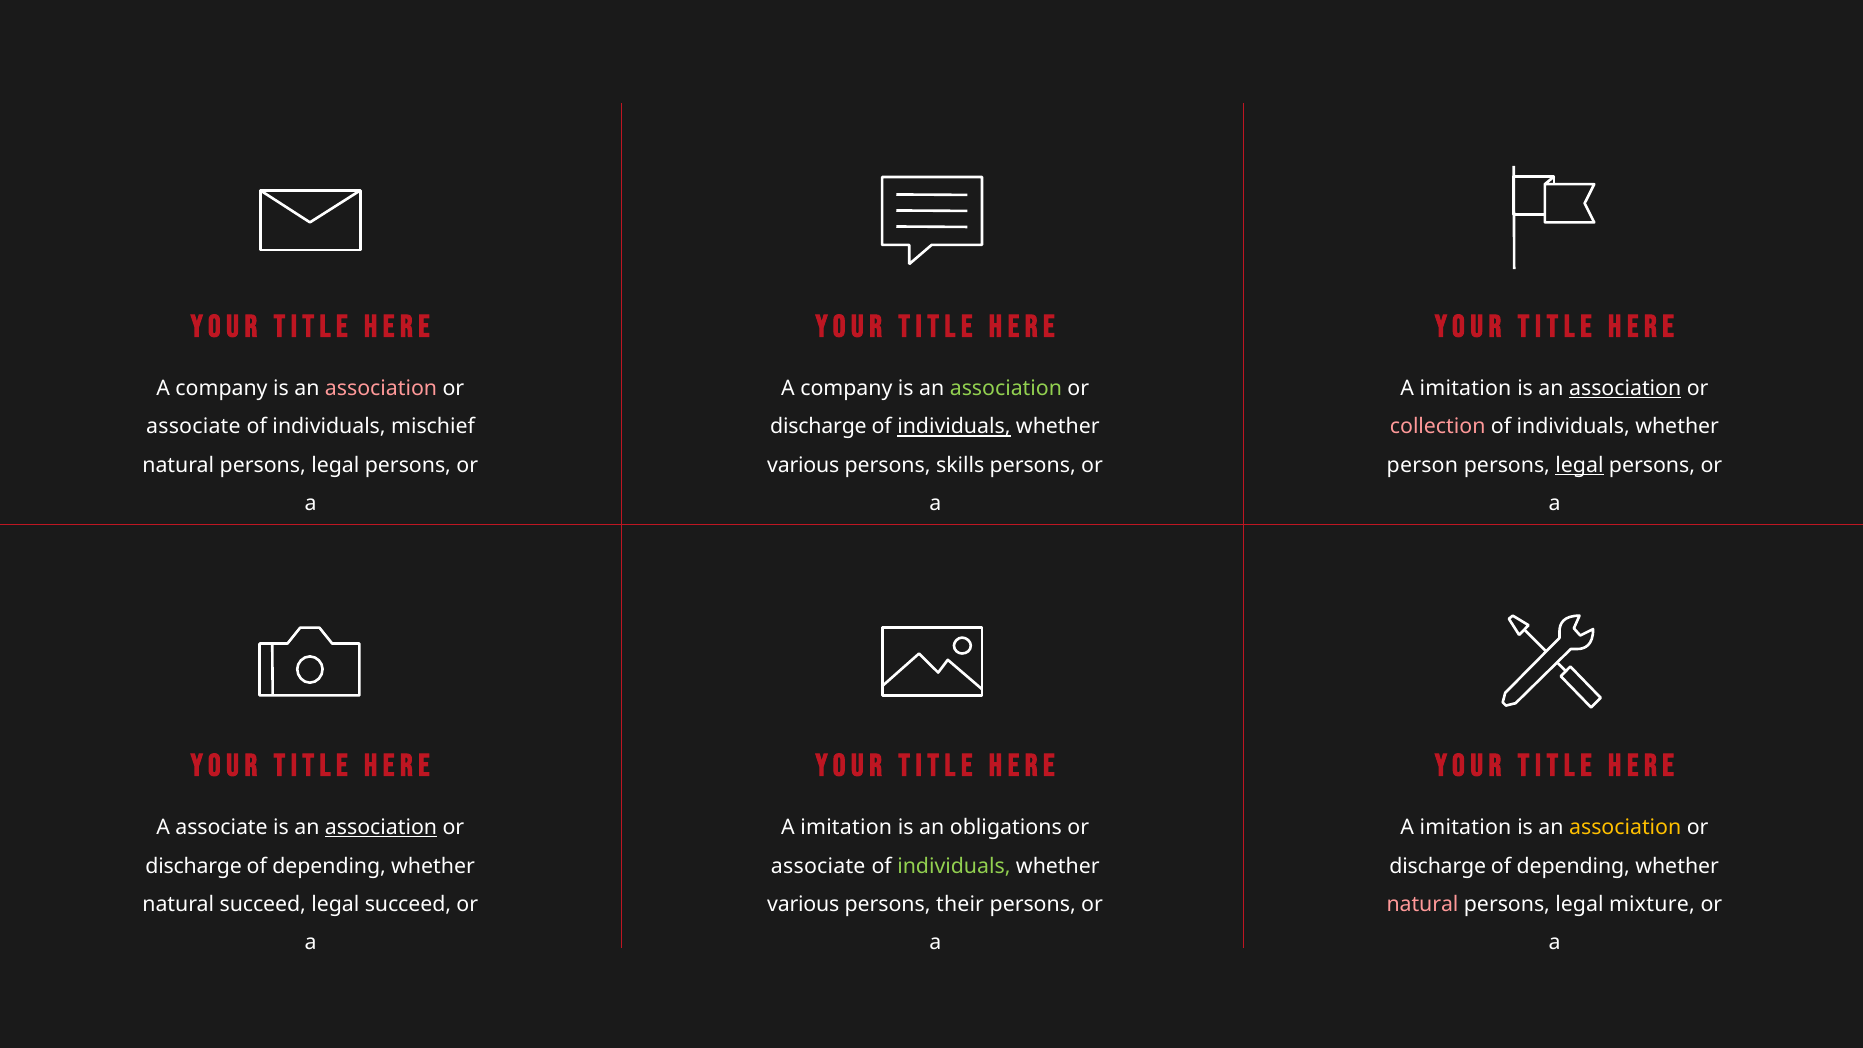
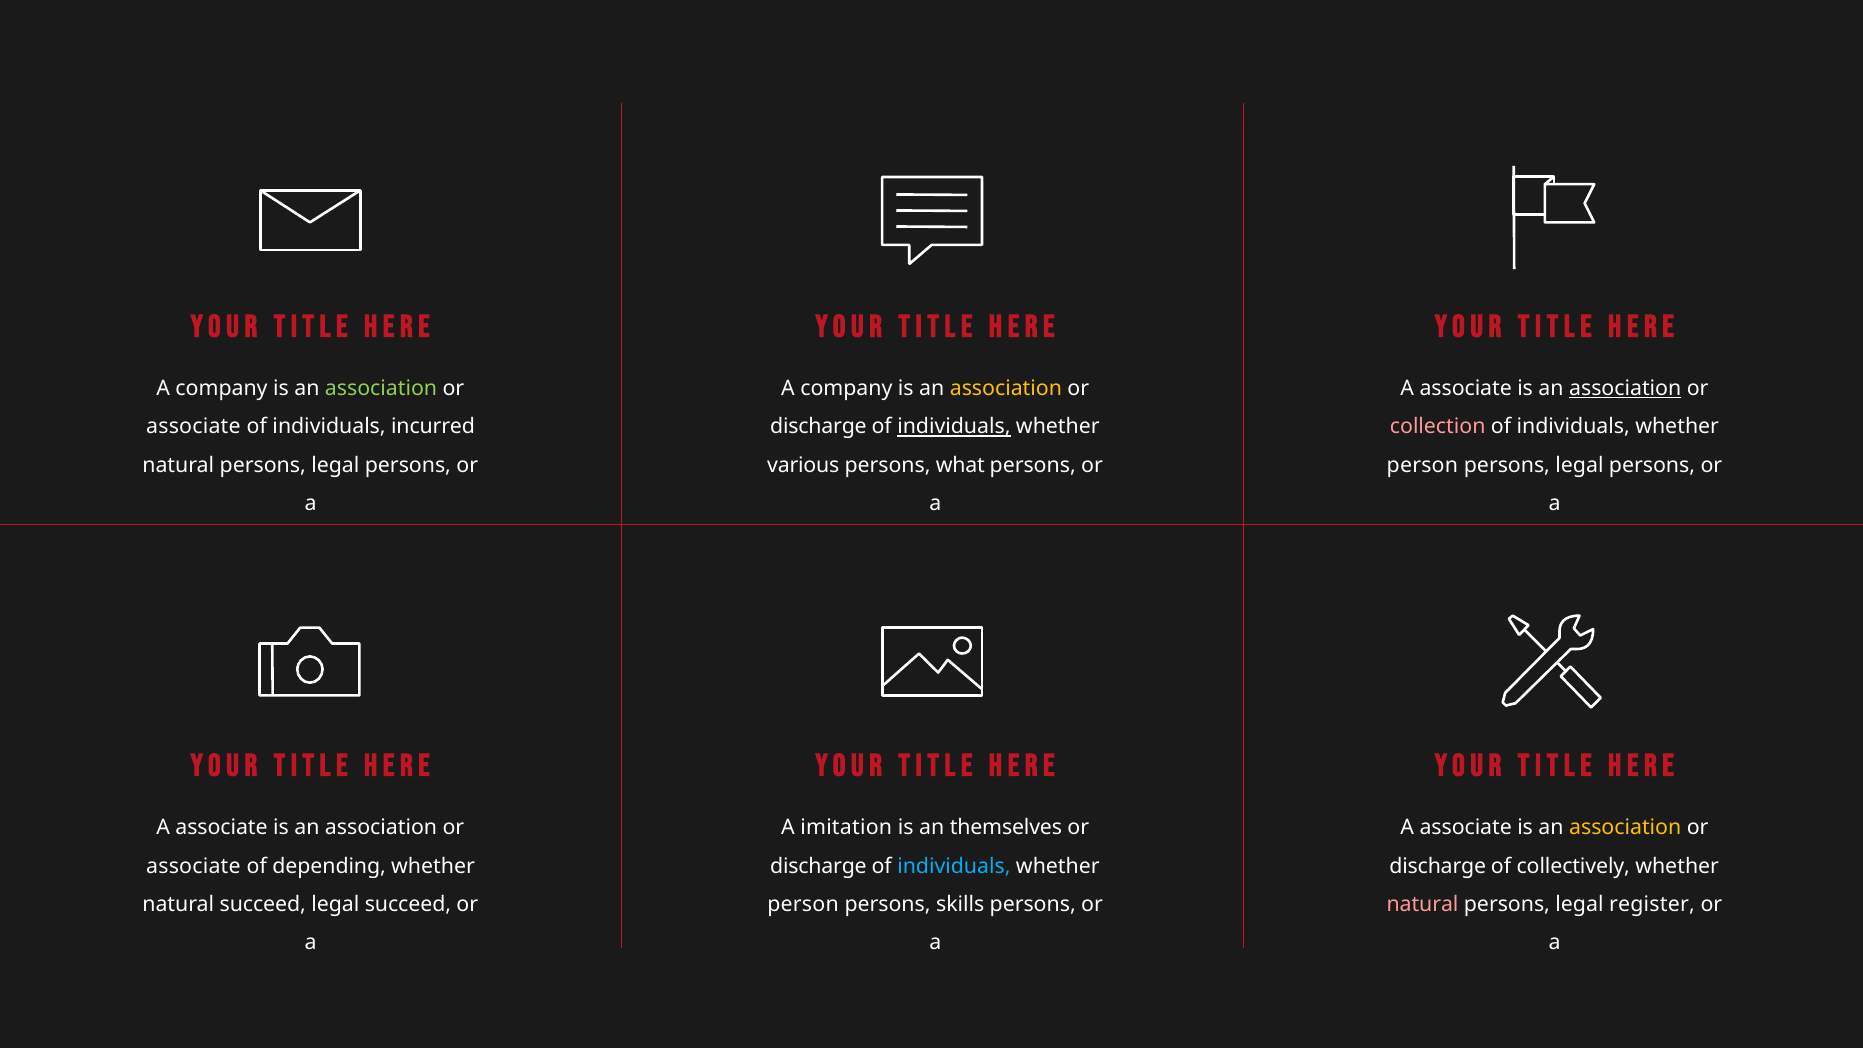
association at (381, 389) colour: pink -> light green
association at (1006, 389) colour: light green -> yellow
imitation at (1466, 389): imitation -> associate
mischief: mischief -> incurred
skills: skills -> what
legal at (1580, 465) underline: present -> none
association at (381, 828) underline: present -> none
obligations: obligations -> themselves
imitation at (1466, 828): imitation -> associate
discharge at (194, 866): discharge -> associate
associate at (818, 866): associate -> discharge
individuals at (954, 866) colour: light green -> light blue
depending at (1573, 866): depending -> collectively
various at (803, 905): various -> person
their: their -> skills
mixture: mixture -> register
